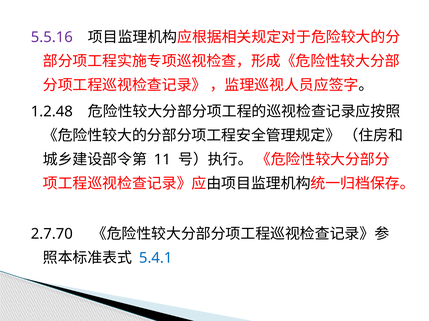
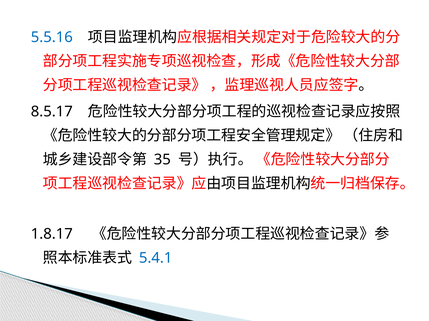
5.5.16 colour: purple -> blue
1.2.48: 1.2.48 -> 8.5.17
11: 11 -> 35
2.7.70: 2.7.70 -> 1.8.17
